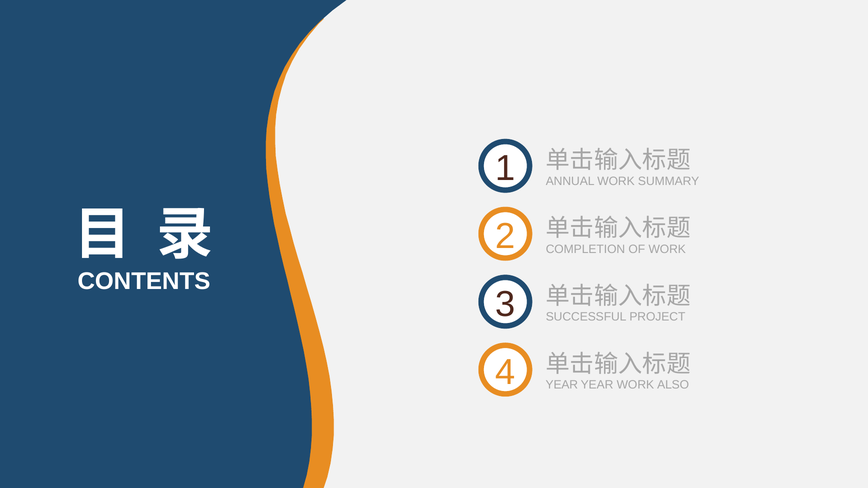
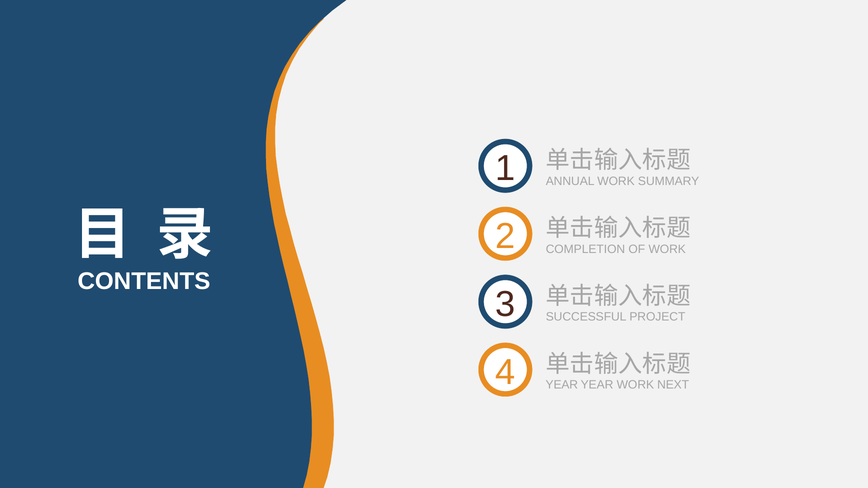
ALSO: ALSO -> NEXT
